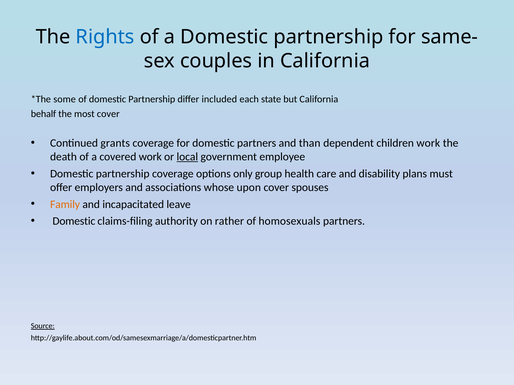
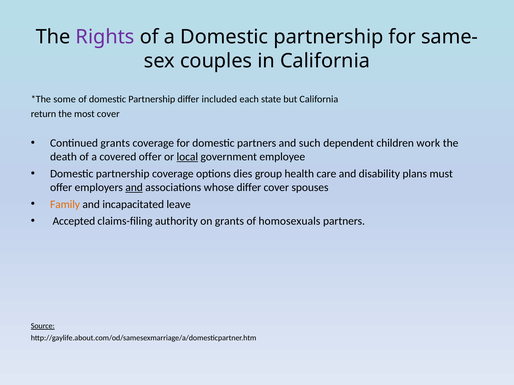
Rights colour: blue -> purple
behalf: behalf -> return
than: than -> such
covered work: work -> offer
only: only -> dies
and at (134, 188) underline: none -> present
whose upon: upon -> differ
Domestic at (74, 221): Domestic -> Accepted
on rather: rather -> grants
